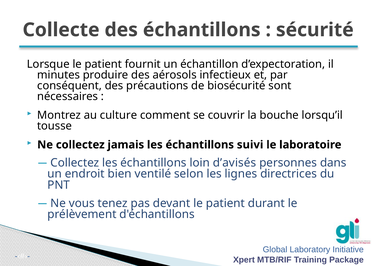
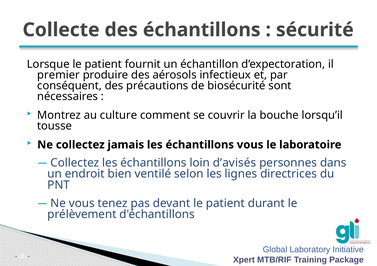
minutes: minutes -> premier
échantillons suivi: suivi -> vous
